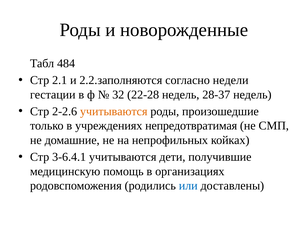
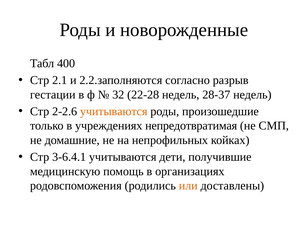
484: 484 -> 400
недели: недели -> разрыв
или colour: blue -> orange
